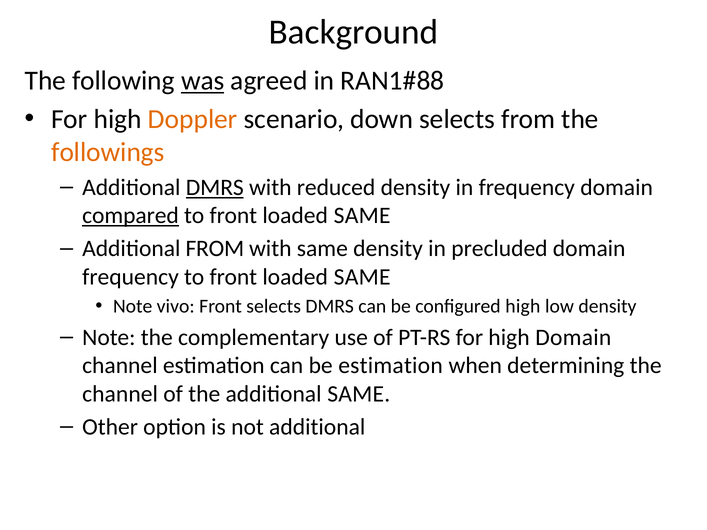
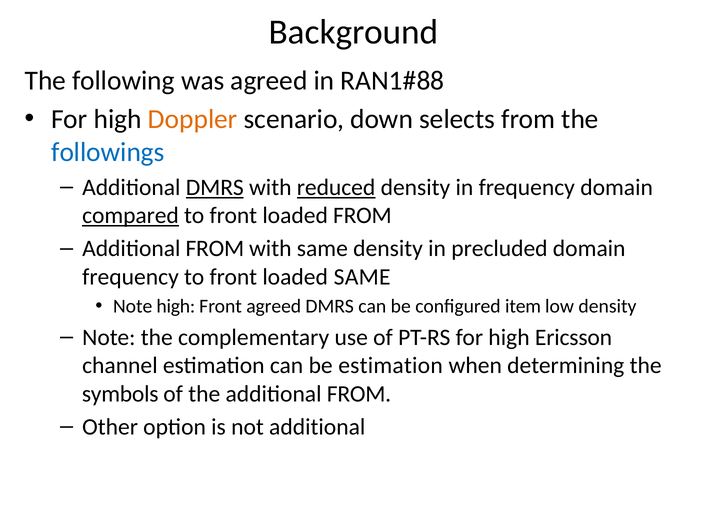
was underline: present -> none
followings colour: orange -> blue
reduced underline: none -> present
SAME at (362, 216): SAME -> FROM
Note vivo: vivo -> high
Front selects: selects -> agreed
configured high: high -> item
high Domain: Domain -> Ericsson
channel at (120, 394): channel -> symbols
the additional SAME: SAME -> FROM
